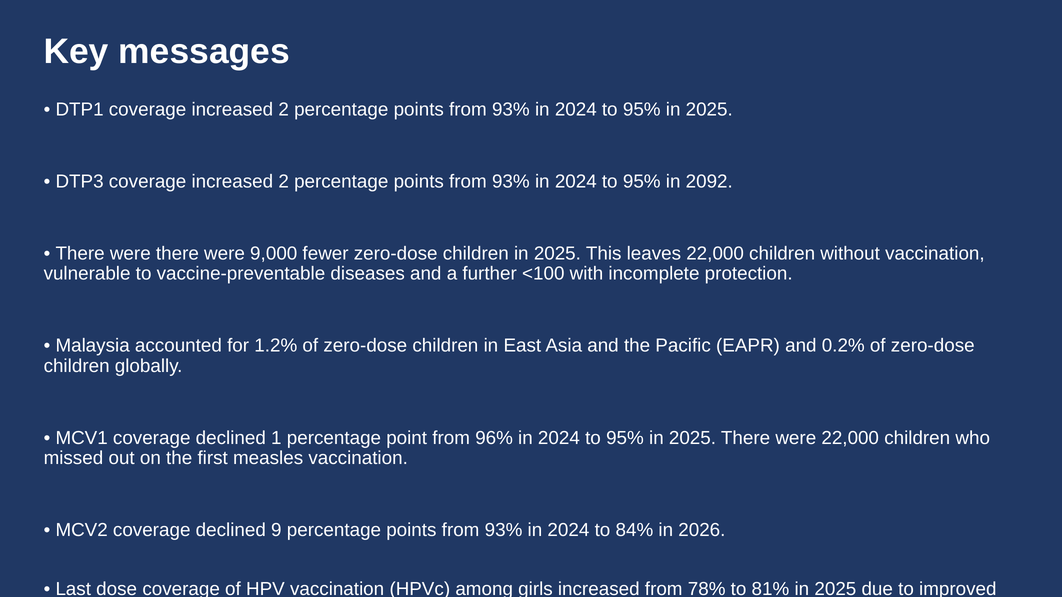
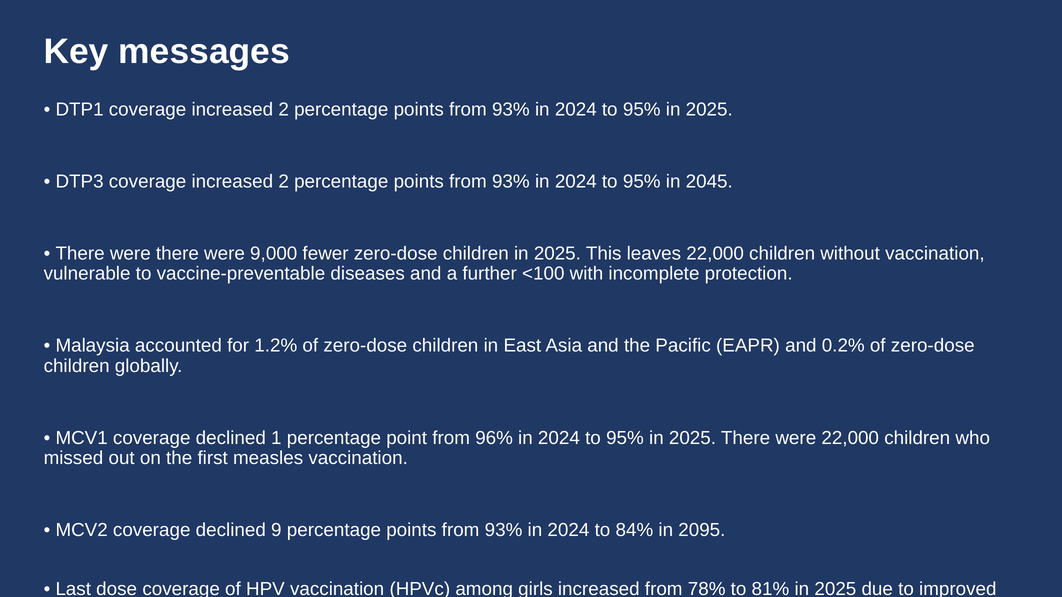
2092: 2092 -> 2045
2026: 2026 -> 2095
